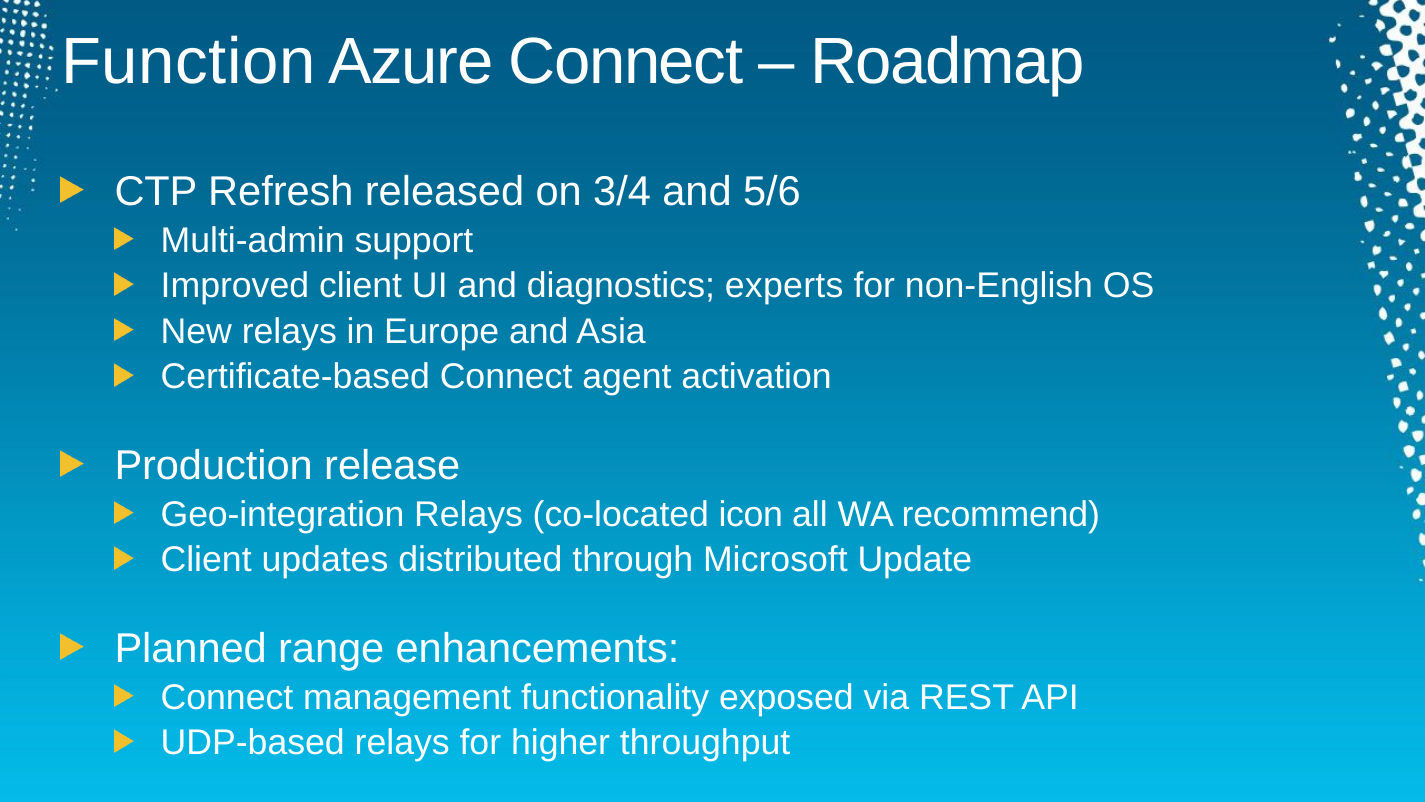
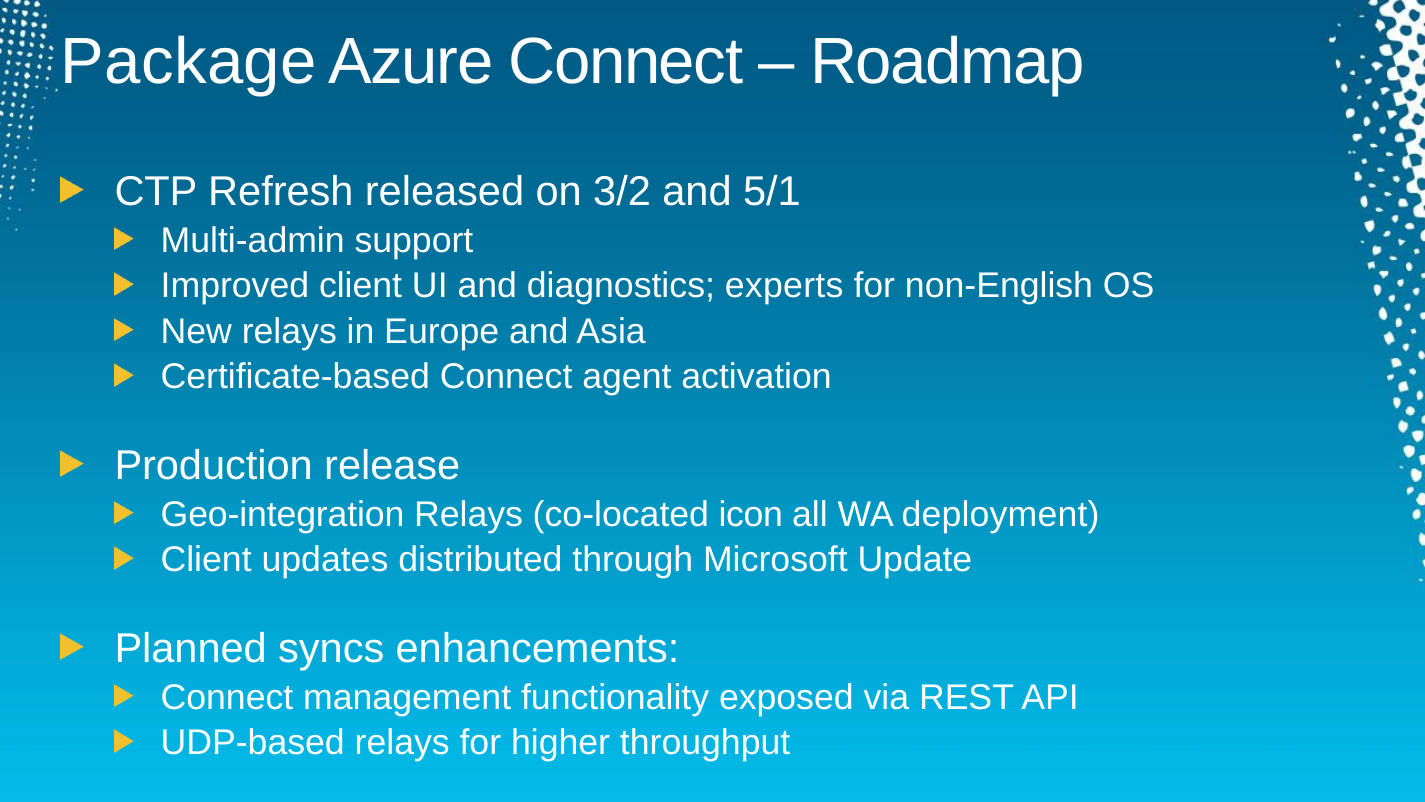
Function: Function -> Package
3/4: 3/4 -> 3/2
5/6: 5/6 -> 5/1
recommend: recommend -> deployment
range: range -> syncs
